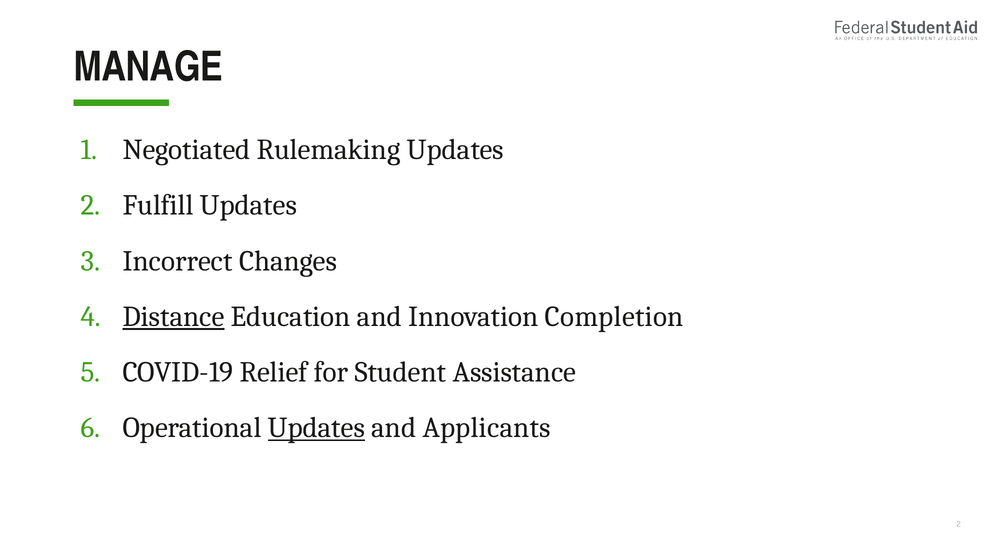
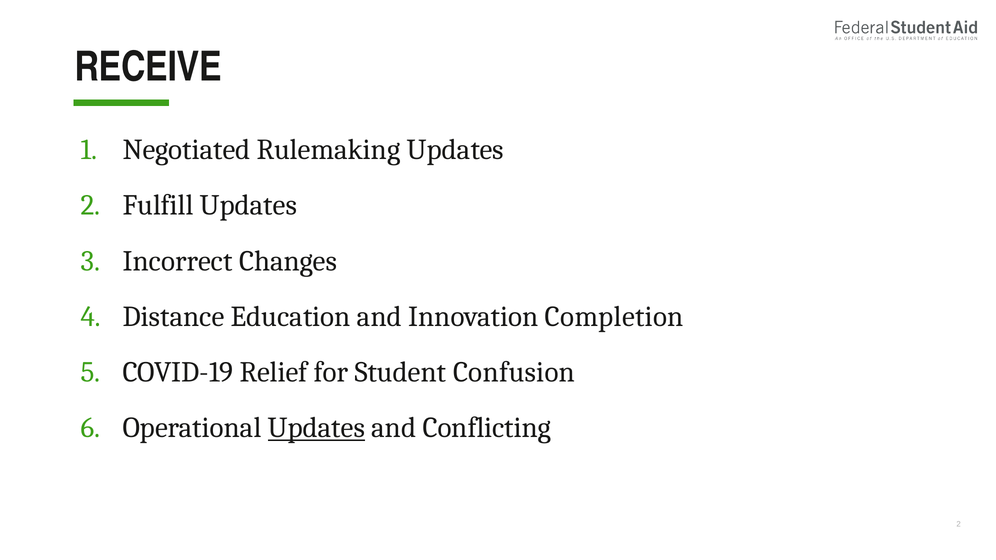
MANAGE: MANAGE -> RECEIVE
Distance underline: present -> none
Assistance: Assistance -> Confusion
Applicants: Applicants -> Conflicting
